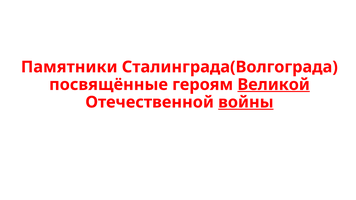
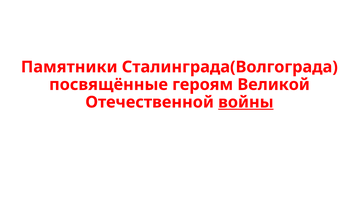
Великой underline: present -> none
